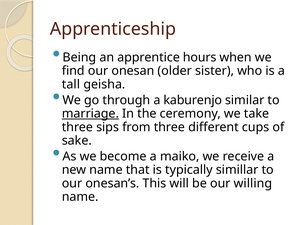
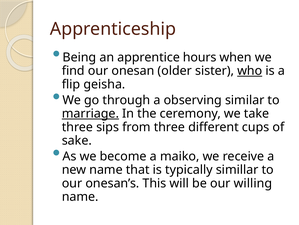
who underline: none -> present
tall: tall -> flip
kaburenjo: kaburenjo -> observing
